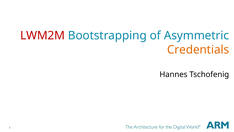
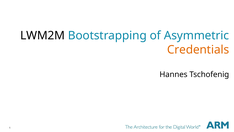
LWM2M colour: red -> black
